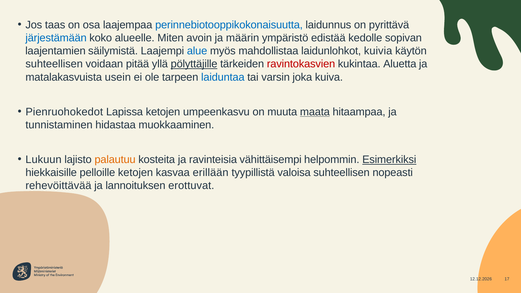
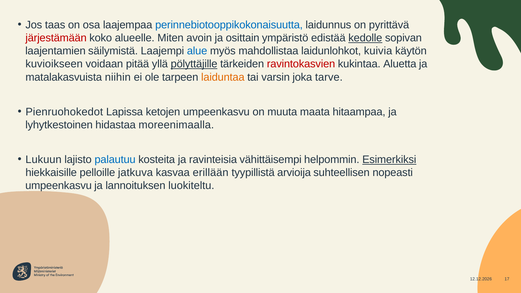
järjestämään colour: blue -> red
määrin: määrin -> osittain
kedolle underline: none -> present
suhteellisen at (54, 64): suhteellisen -> kuvioikseen
usein: usein -> niihin
laiduntaa colour: blue -> orange
kuiva: kuiva -> tarve
maata underline: present -> none
tunnistaminen: tunnistaminen -> lyhytkestoinen
muokkaaminen: muokkaaminen -> moreenimaalla
palautuu colour: orange -> blue
pelloille ketojen: ketojen -> jatkuva
valoisa: valoisa -> arvioija
rehevöittävää at (58, 186): rehevöittävää -> umpeenkasvu
erottuvat: erottuvat -> luokiteltu
